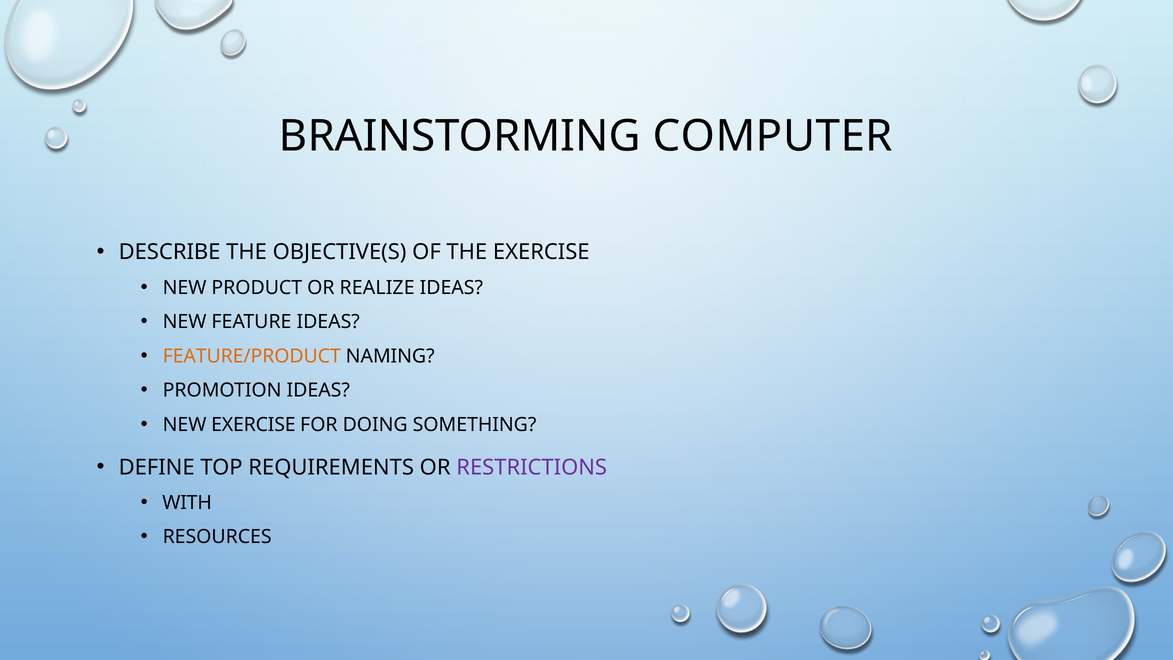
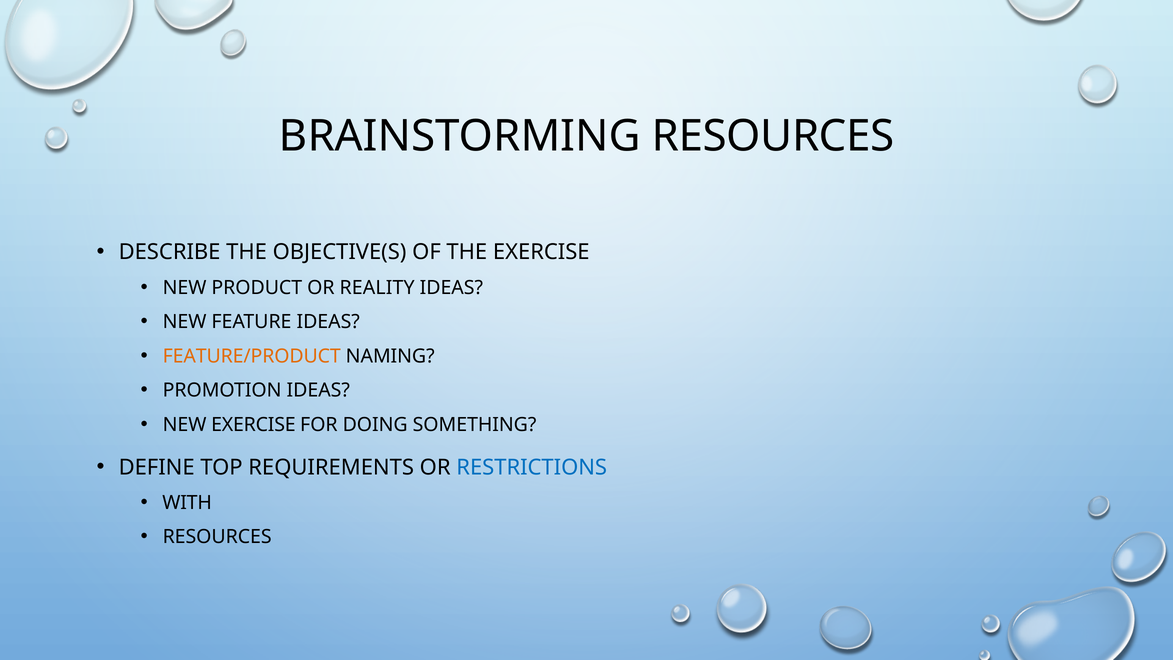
BRAINSTORMING COMPUTER: COMPUTER -> RESOURCES
REALIZE: REALIZE -> REALITY
RESTRICTIONS colour: purple -> blue
